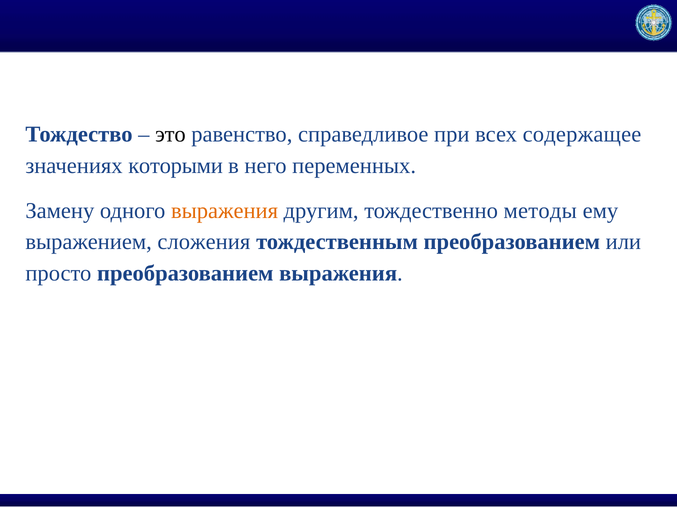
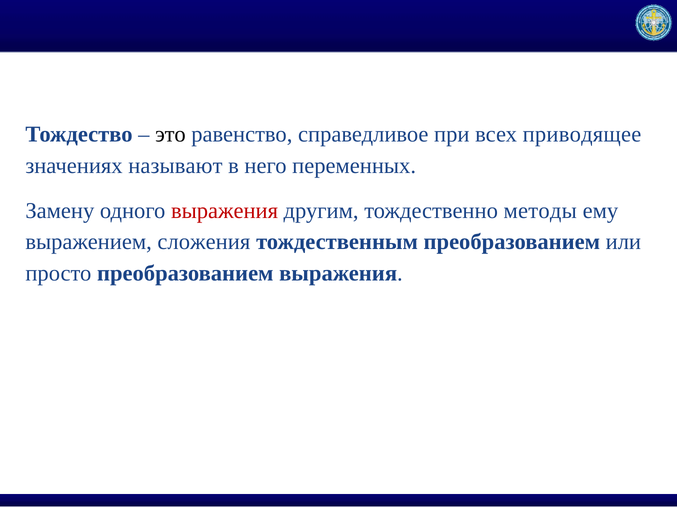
содержащее: содержащее -> приводящее
которыми: которыми -> называют
выражения at (225, 211) colour: orange -> red
